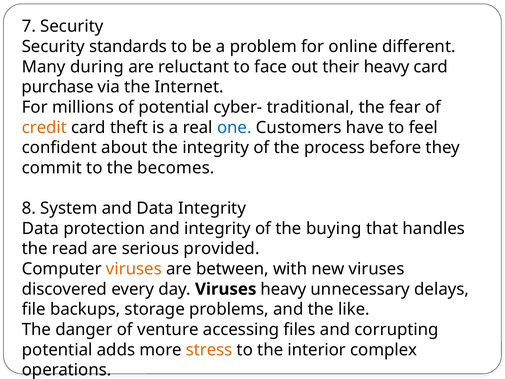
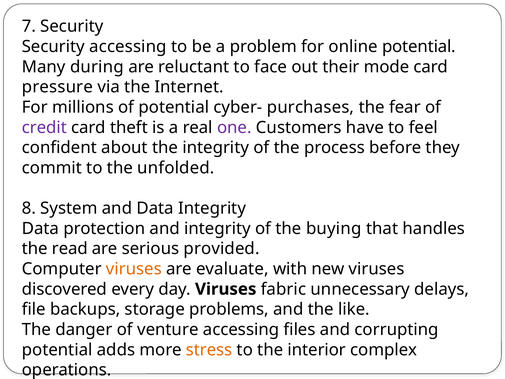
Security standards: standards -> accessing
online different: different -> potential
their heavy: heavy -> mode
purchase: purchase -> pressure
traditional: traditional -> purchases
credit colour: orange -> purple
one colour: blue -> purple
becomes: becomes -> unfolded
between: between -> evaluate
Viruses heavy: heavy -> fabric
